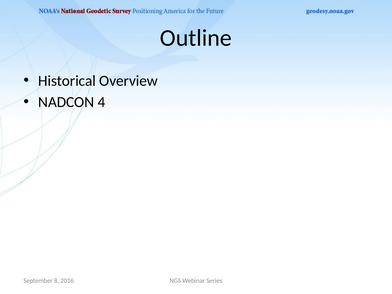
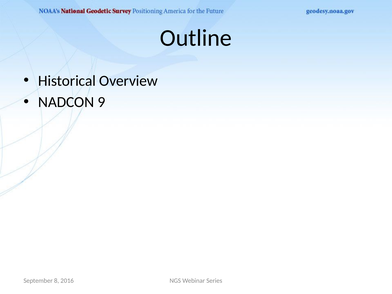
4: 4 -> 9
